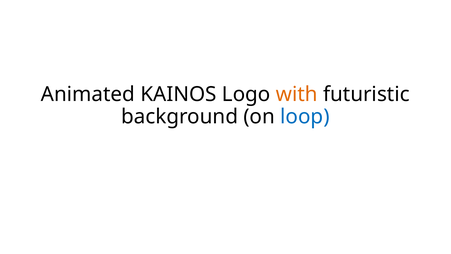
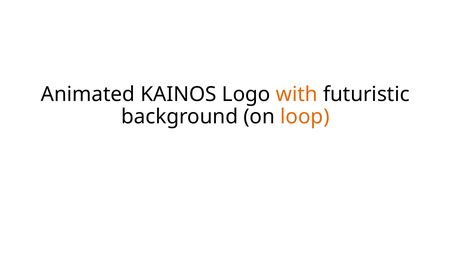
loop colour: blue -> orange
